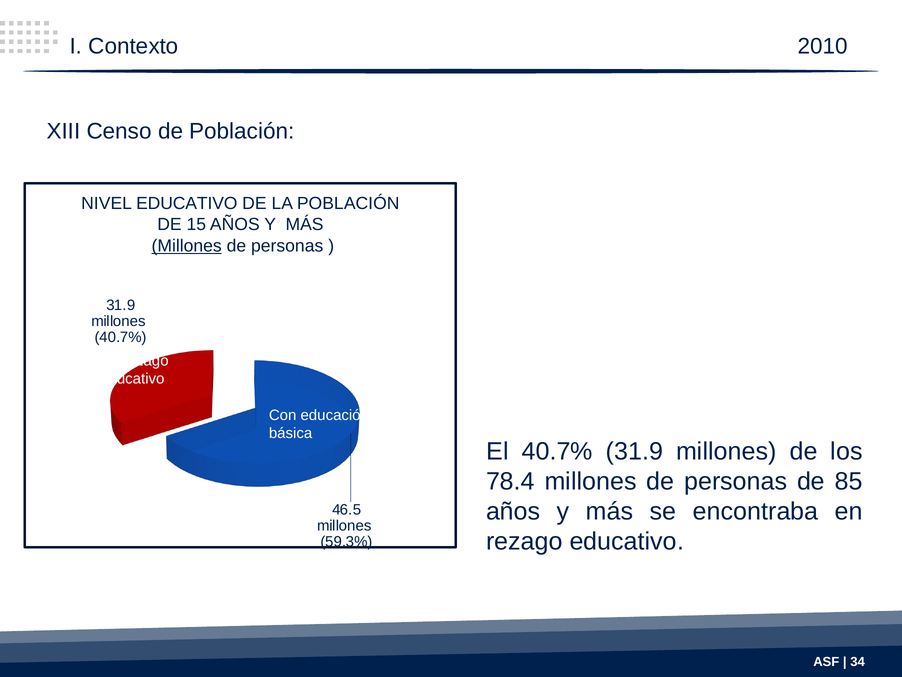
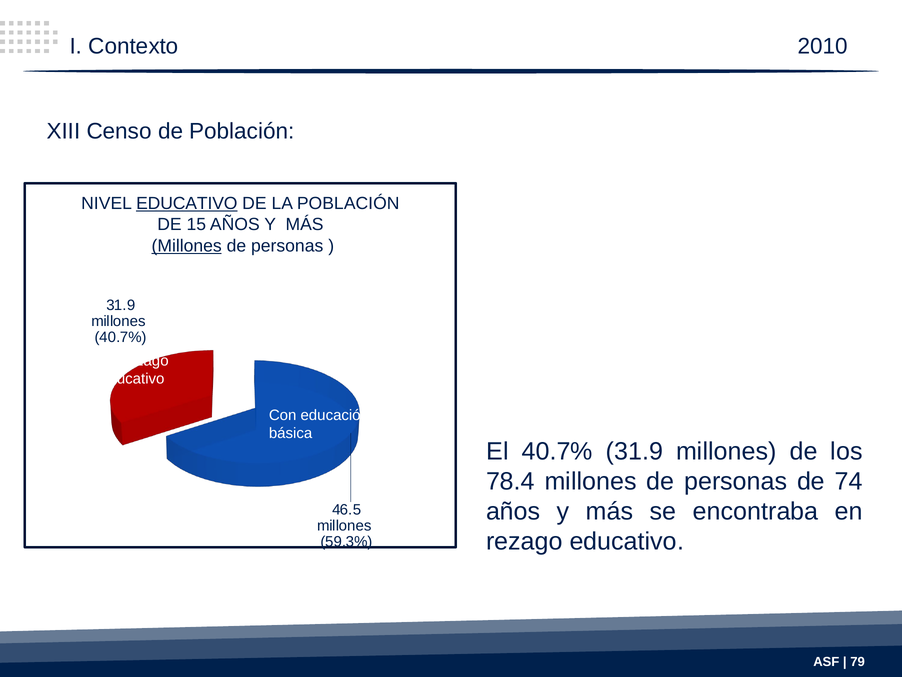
EDUCATIVO at (187, 203) underline: none -> present
85: 85 -> 74
34: 34 -> 79
